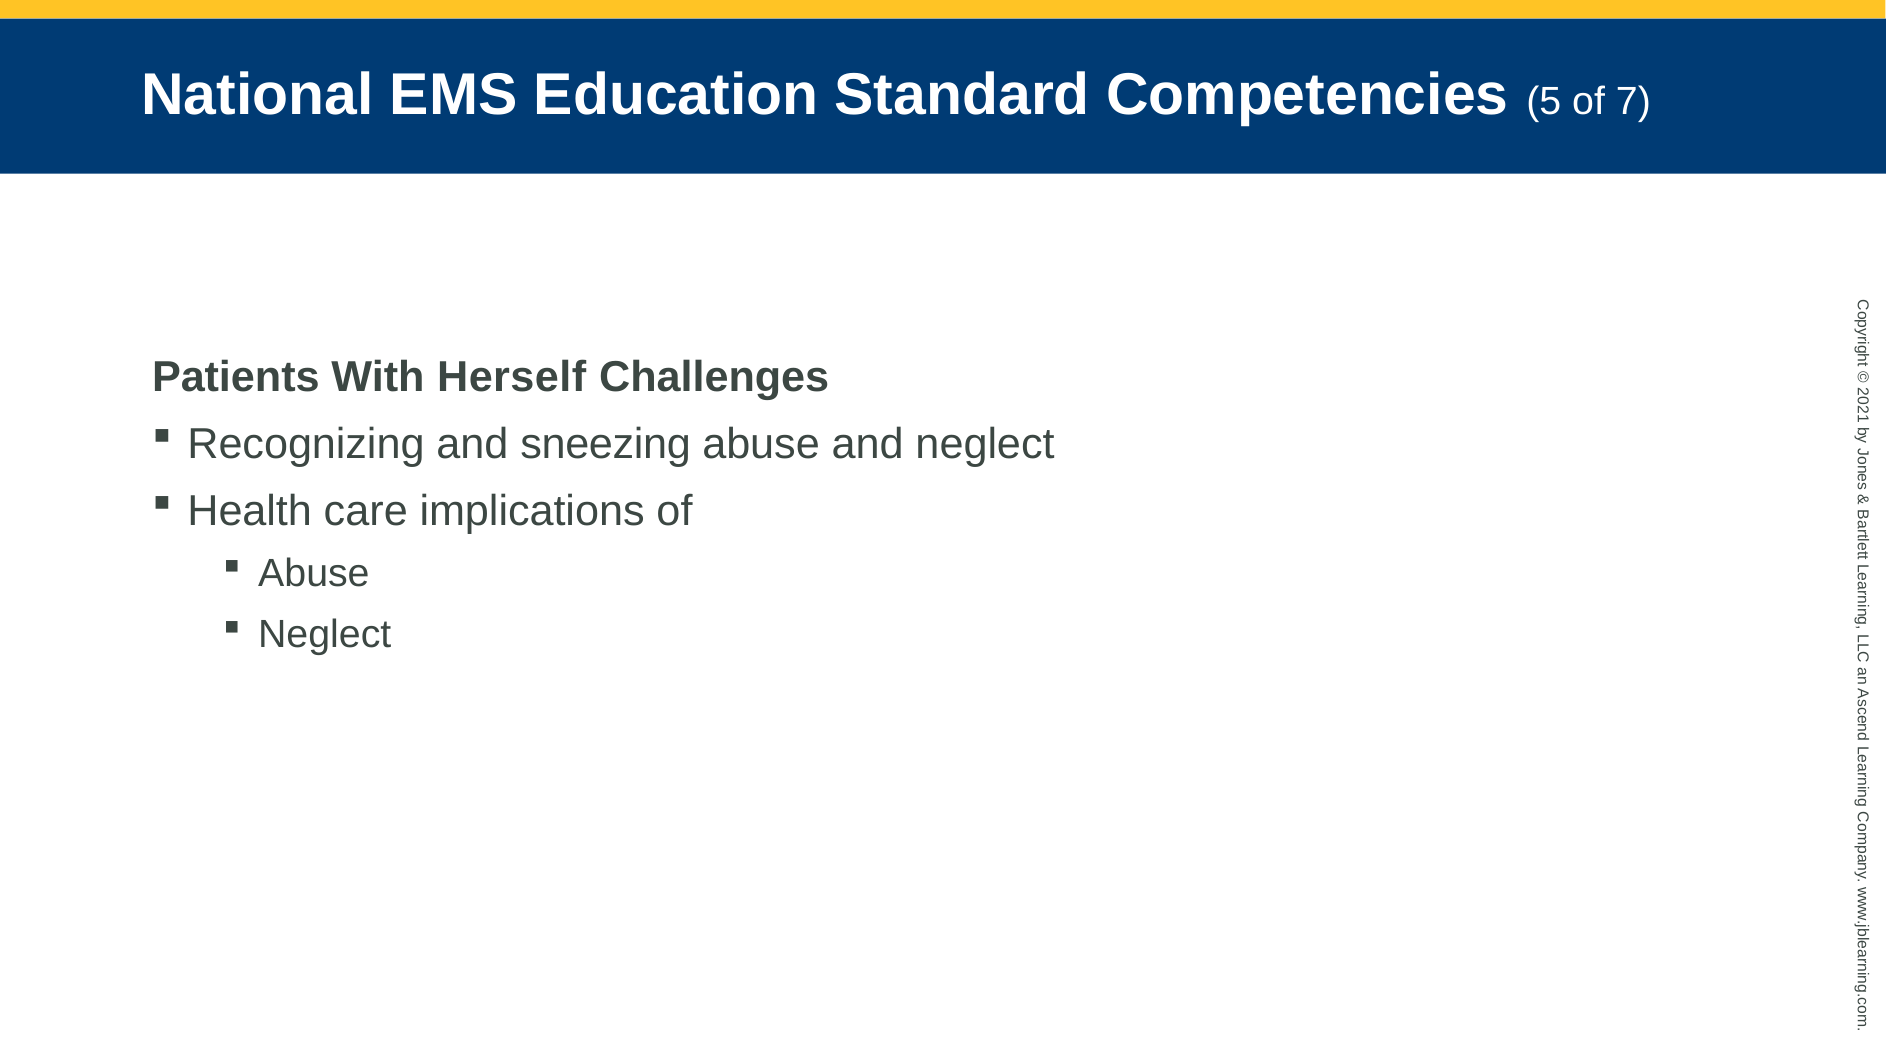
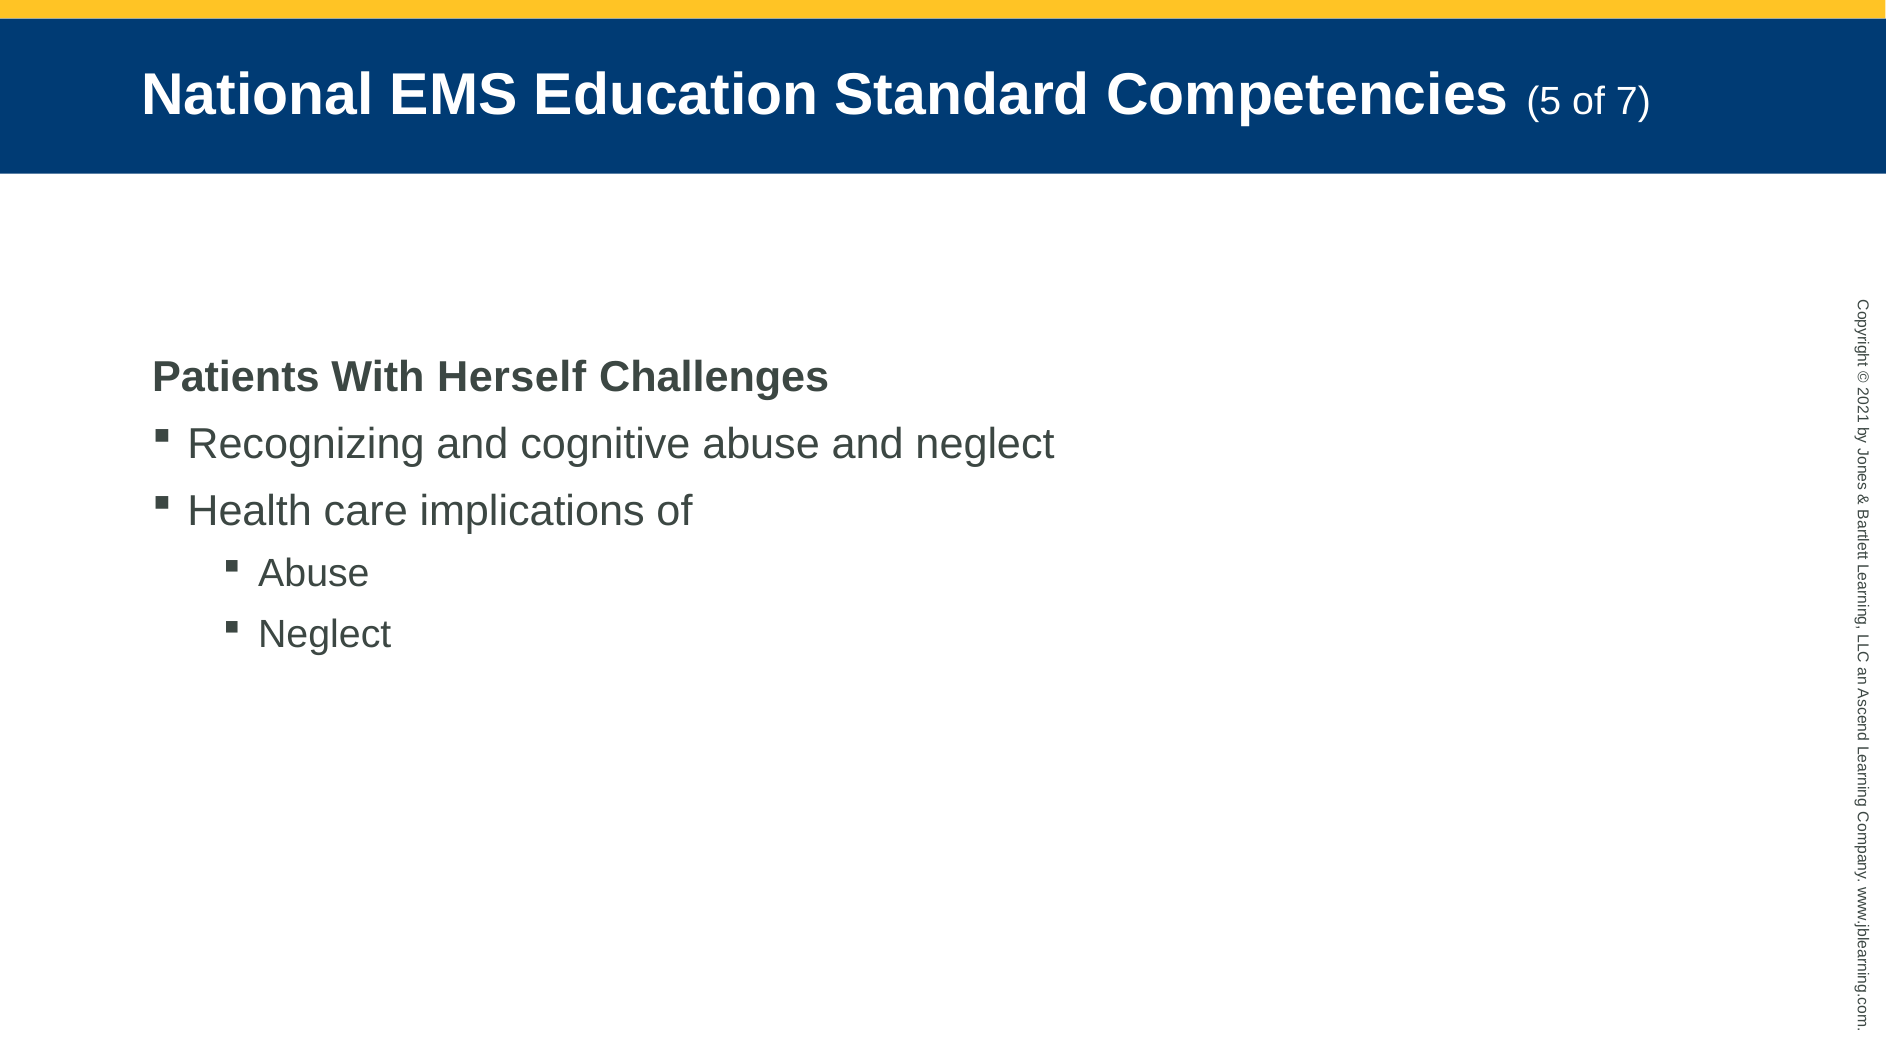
sneezing: sneezing -> cognitive
